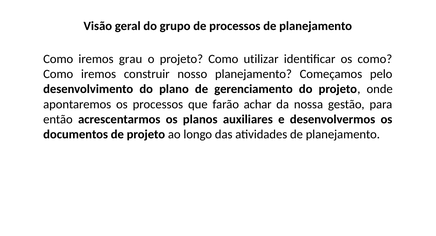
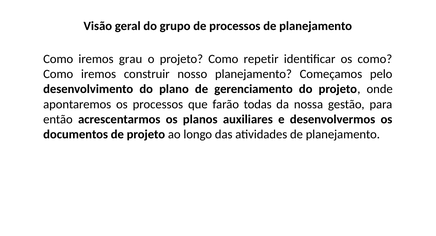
utilizar: utilizar -> repetir
achar: achar -> todas
